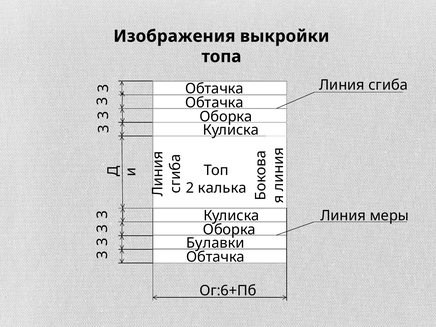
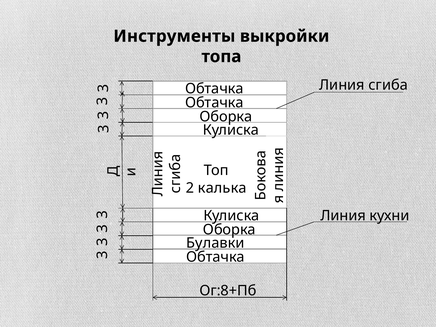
Изображения: Изображения -> Инструменты
меры: меры -> кухни
Ог:6+Пб: Ог:6+Пб -> Ог:8+Пб
